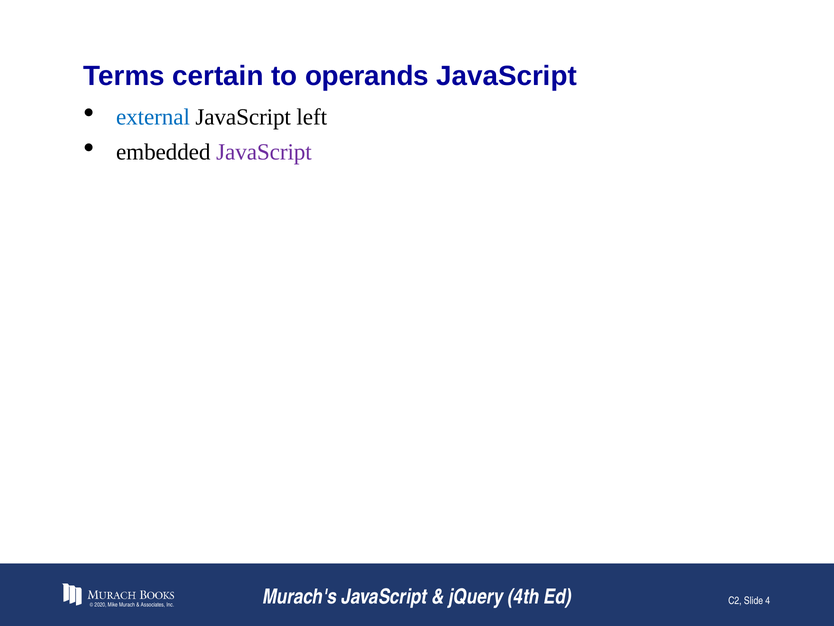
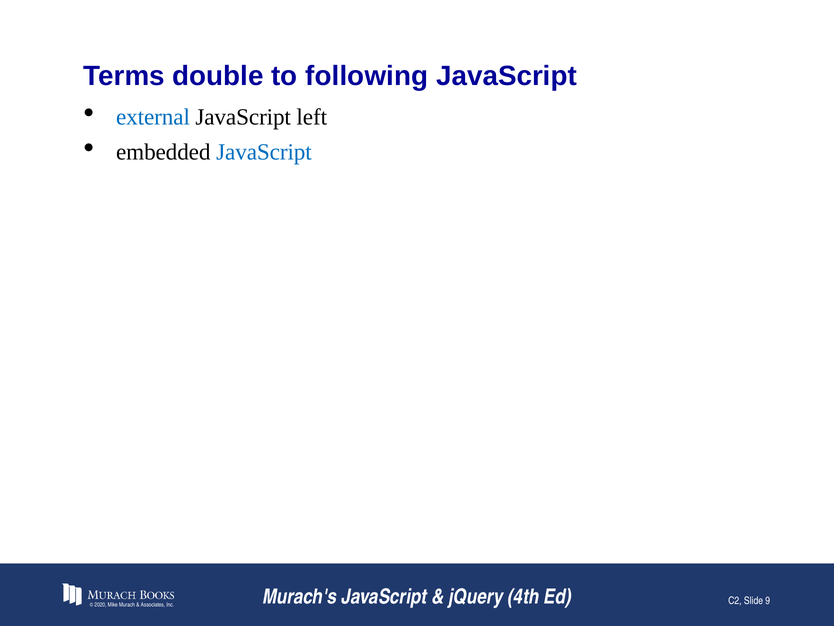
certain: certain -> double
operands: operands -> following
JavaScript at (264, 152) colour: purple -> blue
4: 4 -> 9
